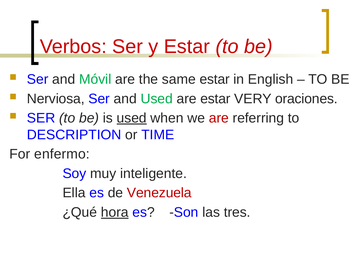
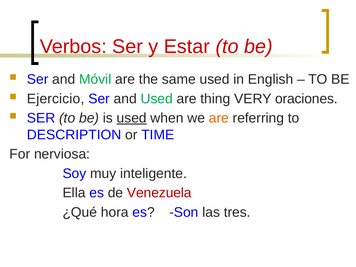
same estar: estar -> used
Nerviosa: Nerviosa -> Ejercicio
are estar: estar -> thing
are at (219, 118) colour: red -> orange
enfermo: enfermo -> nerviosa
hora underline: present -> none
